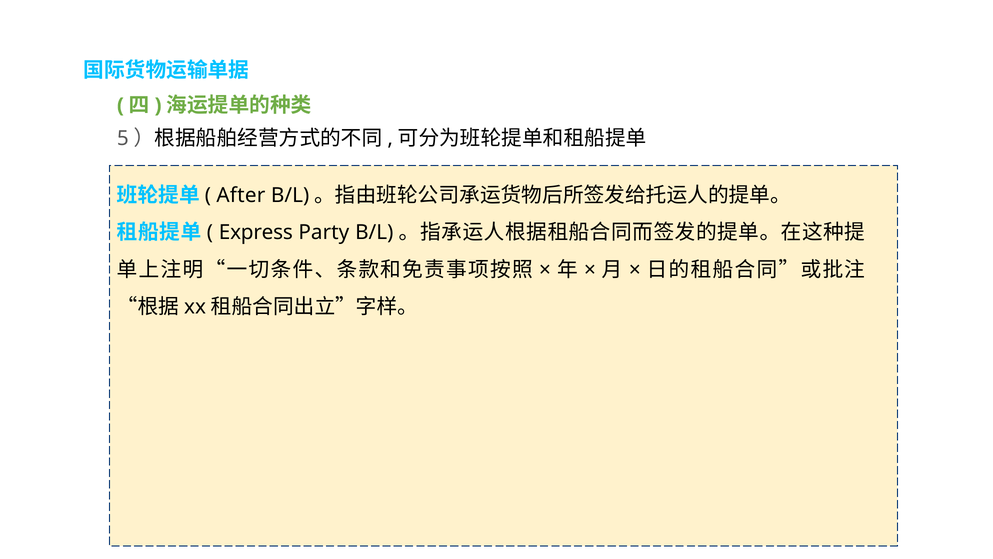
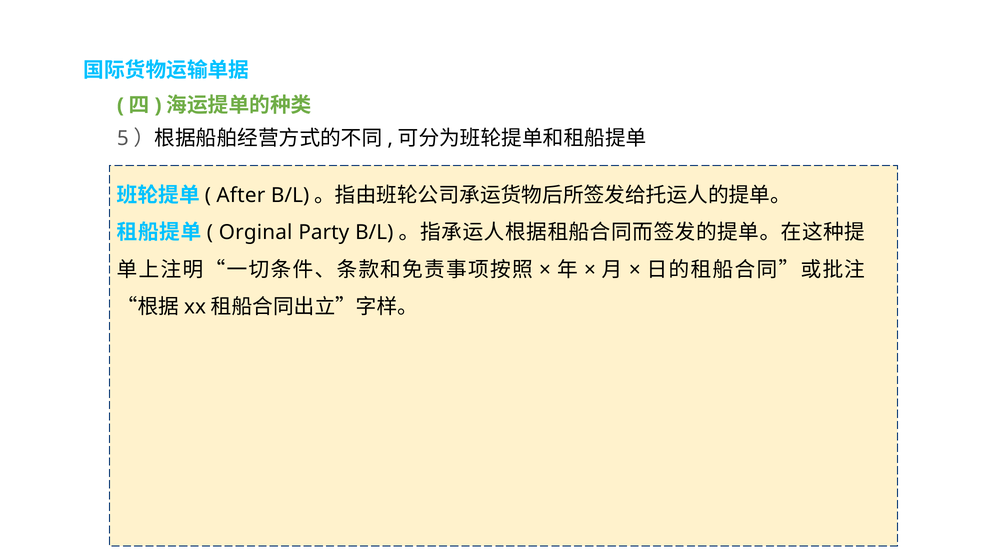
Express: Express -> Orginal
